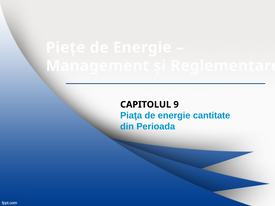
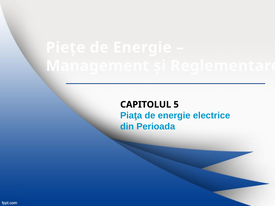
9: 9 -> 5
cantitate: cantitate -> electrice
